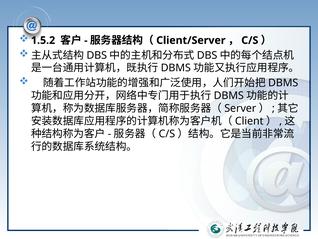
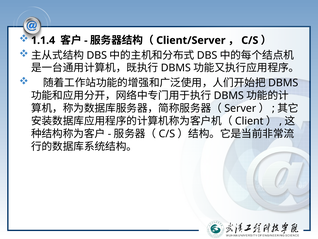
1.5.2: 1.5.2 -> 1.1.4
